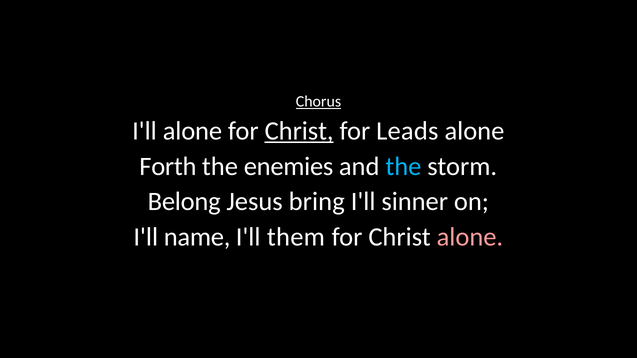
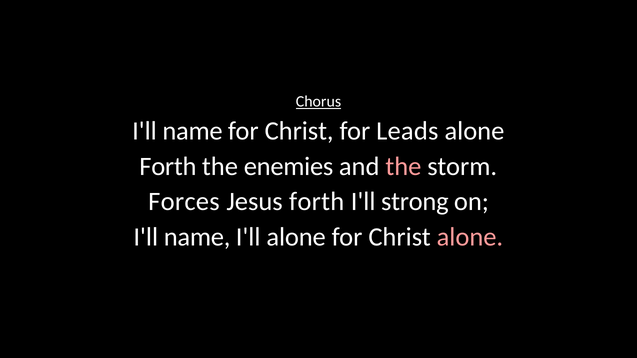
alone at (192, 131): alone -> name
Christ at (299, 131) underline: present -> none
the at (403, 166) colour: light blue -> pink
Belong: Belong -> Forces
Jesus bring: bring -> forth
sinner: sinner -> strong
I'll them: them -> alone
